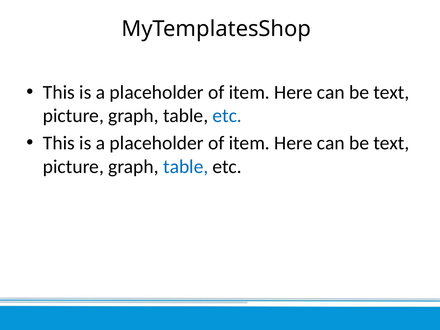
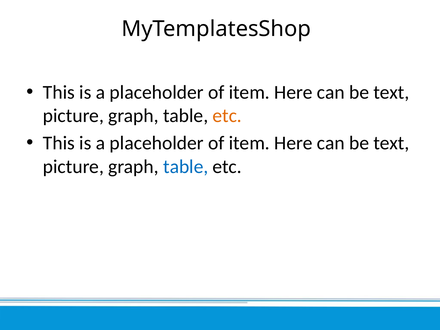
etc at (227, 116) colour: blue -> orange
